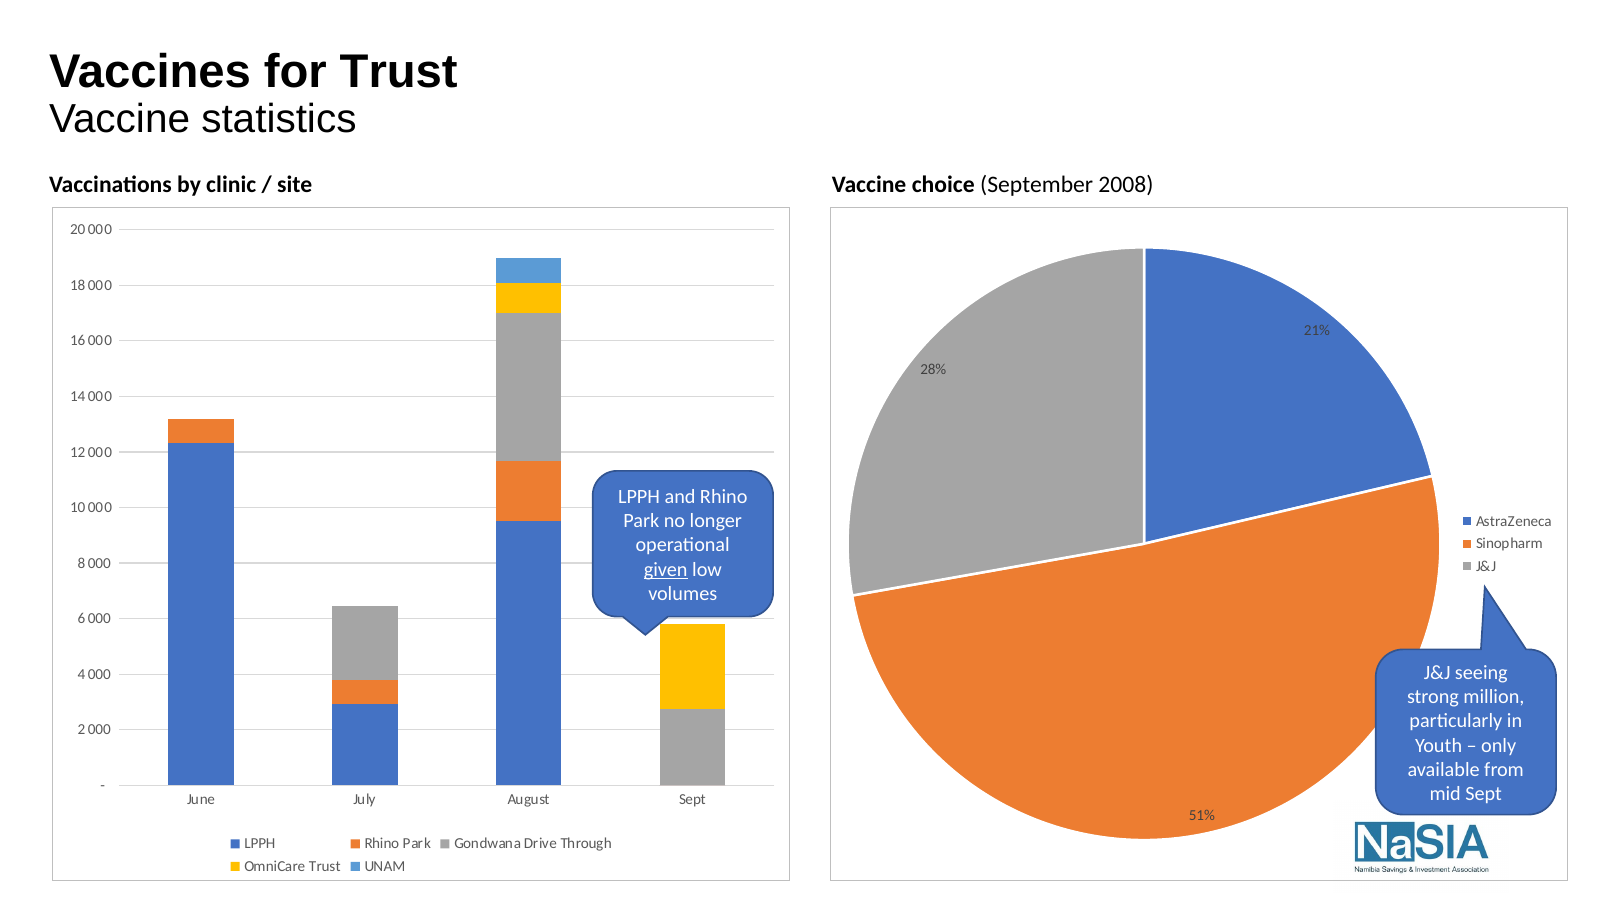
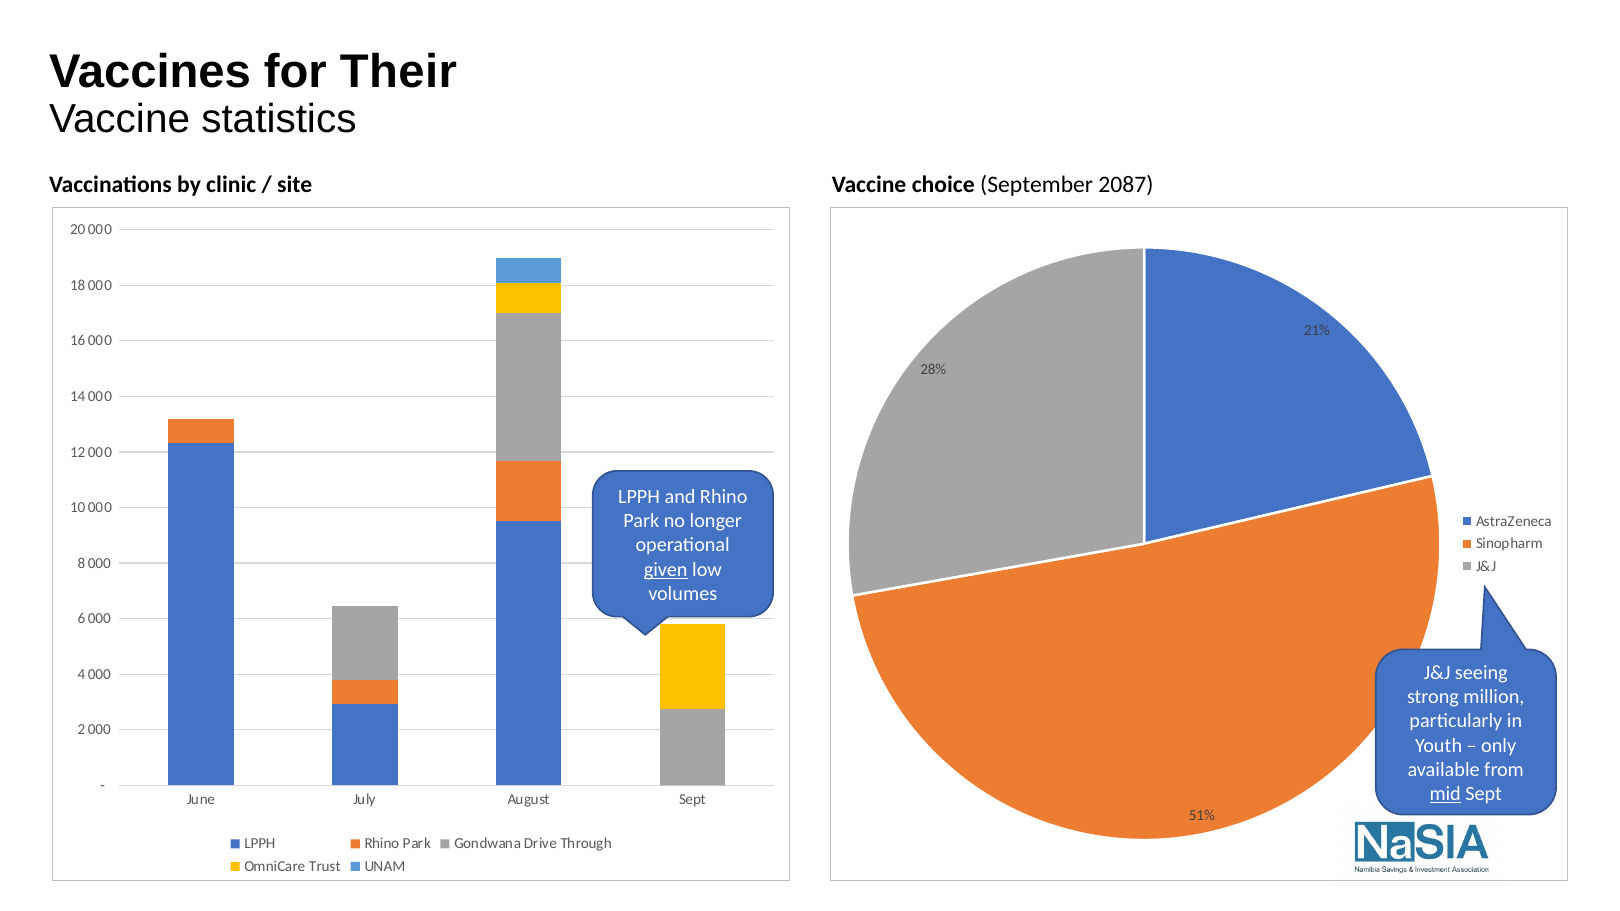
for Trust: Trust -> Their
2008: 2008 -> 2087
mid underline: none -> present
